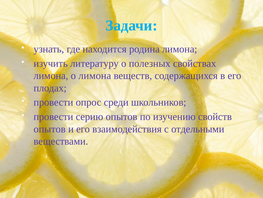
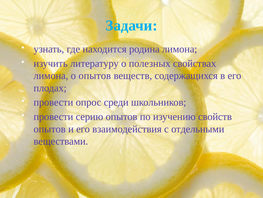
о лимона: лимона -> опытов
